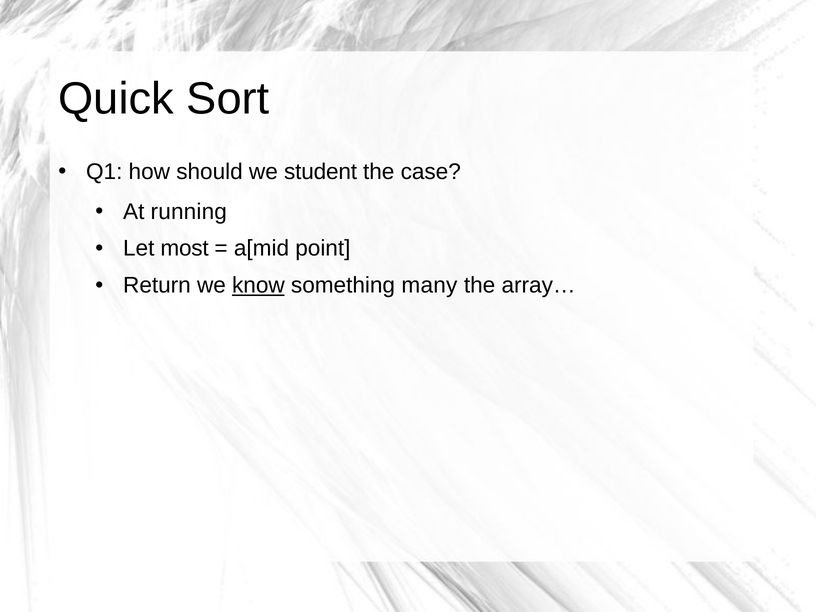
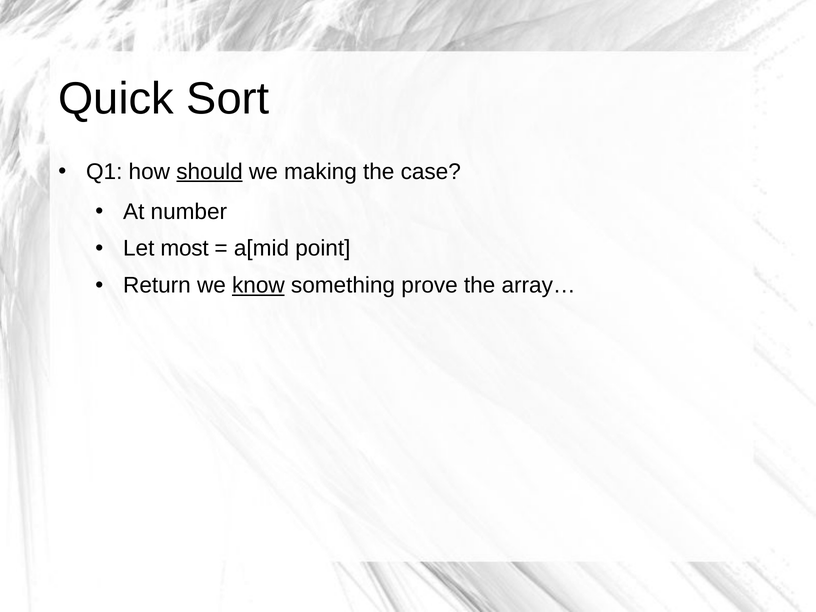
should underline: none -> present
student: student -> making
running: running -> number
many: many -> prove
